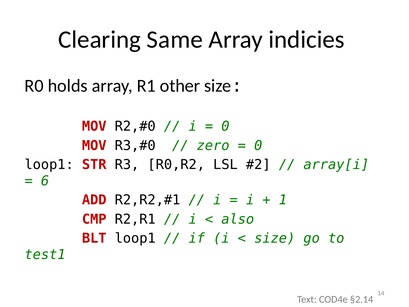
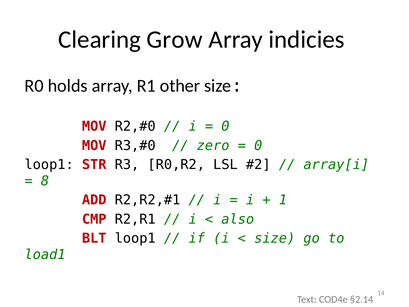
Same: Same -> Grow
6: 6 -> 8
test1: test1 -> load1
